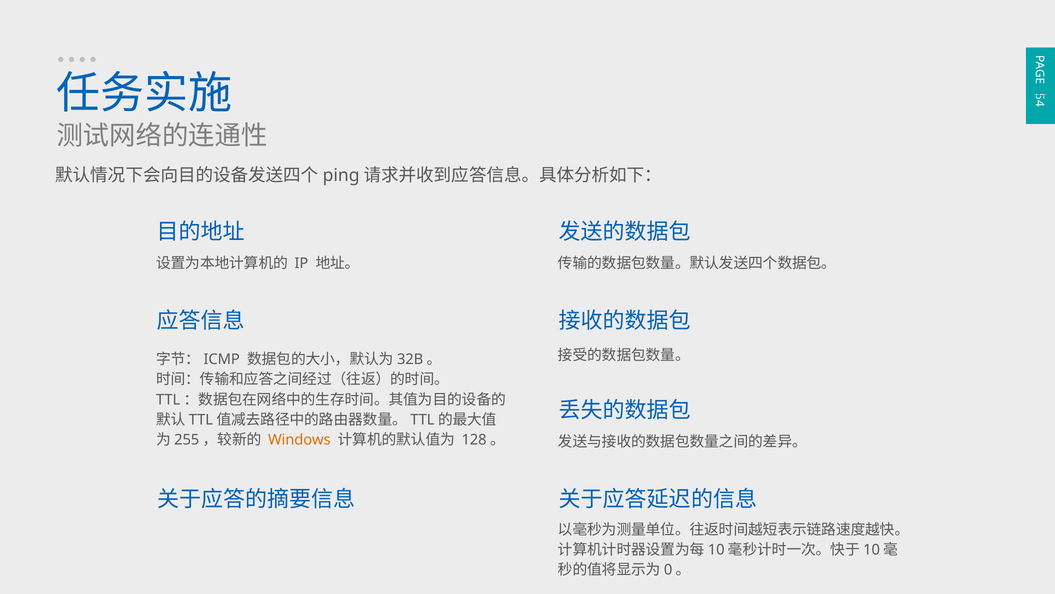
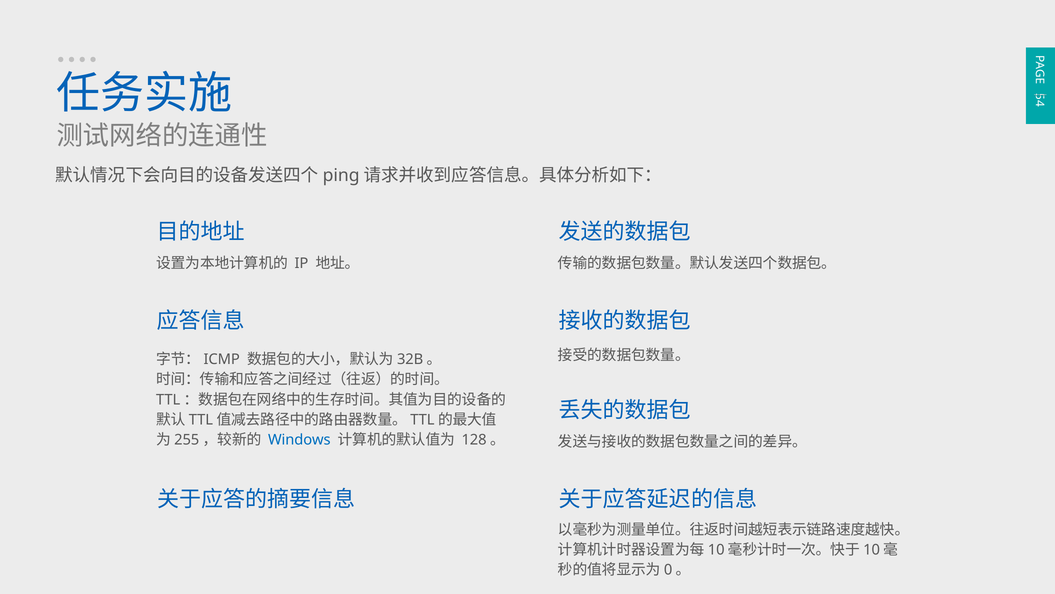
Windows colour: orange -> blue
